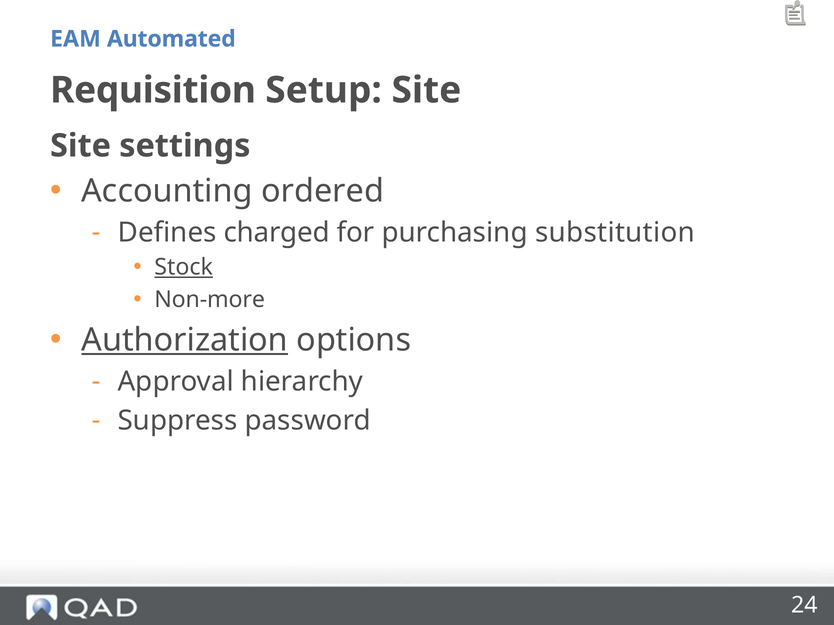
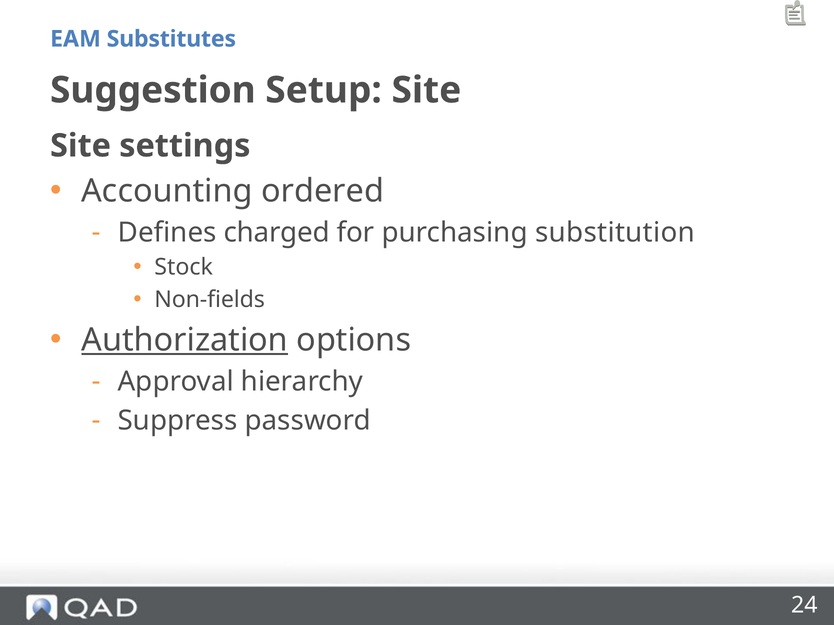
Automated: Automated -> Substitutes
Requisition: Requisition -> Suggestion
Stock underline: present -> none
Non-more: Non-more -> Non-fields
